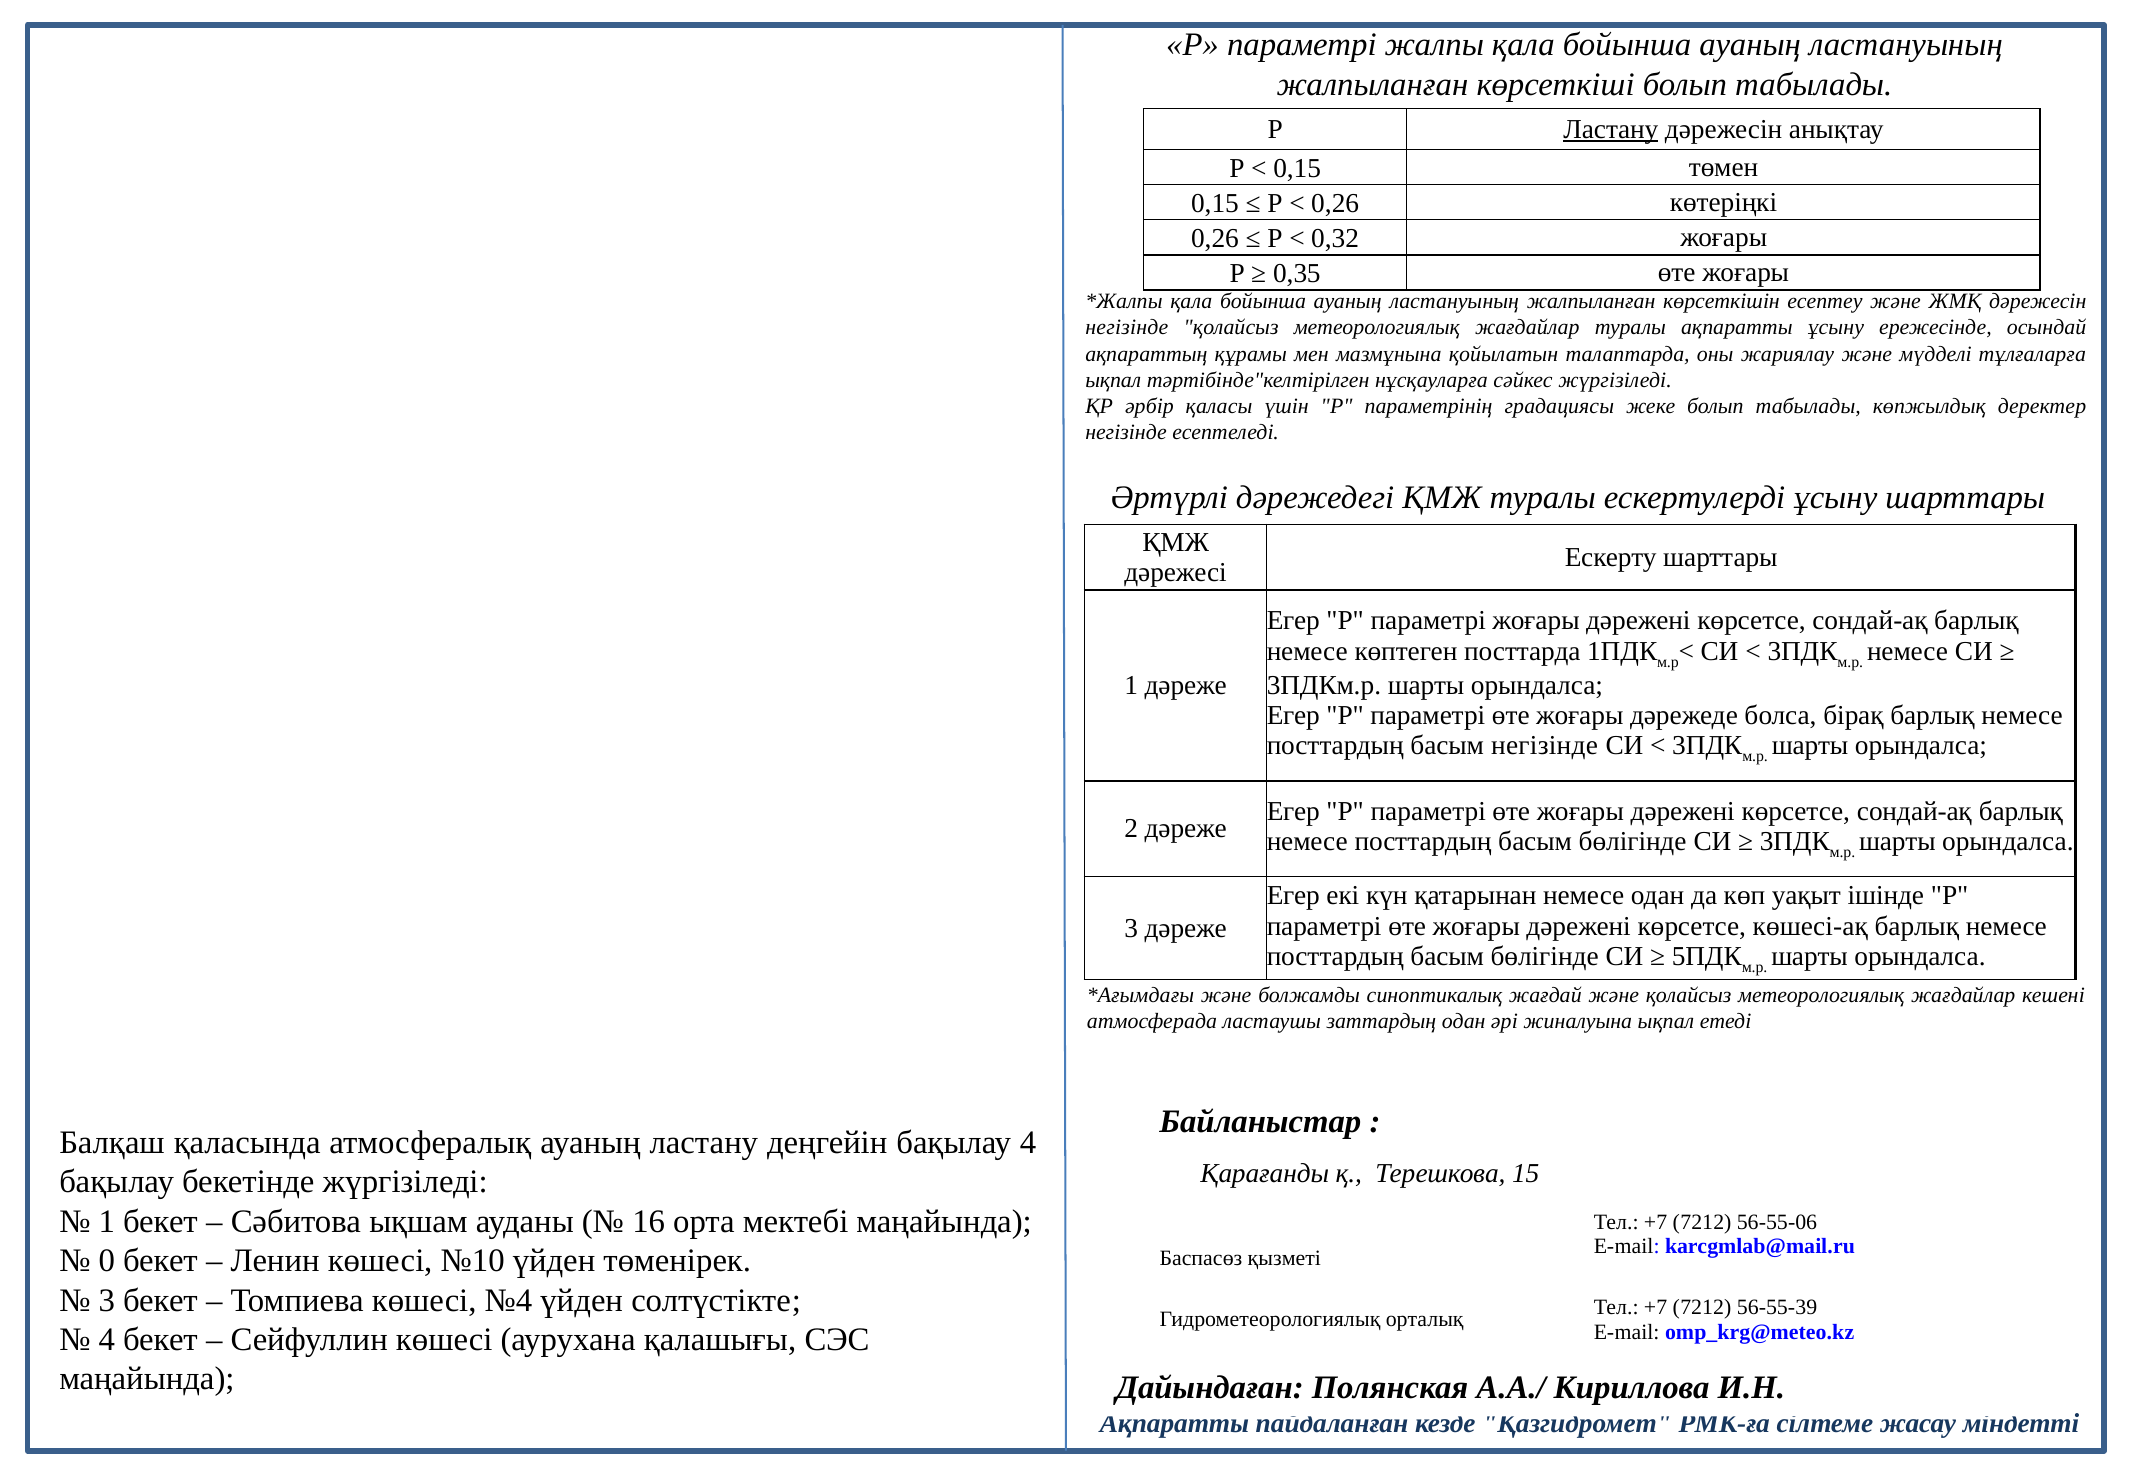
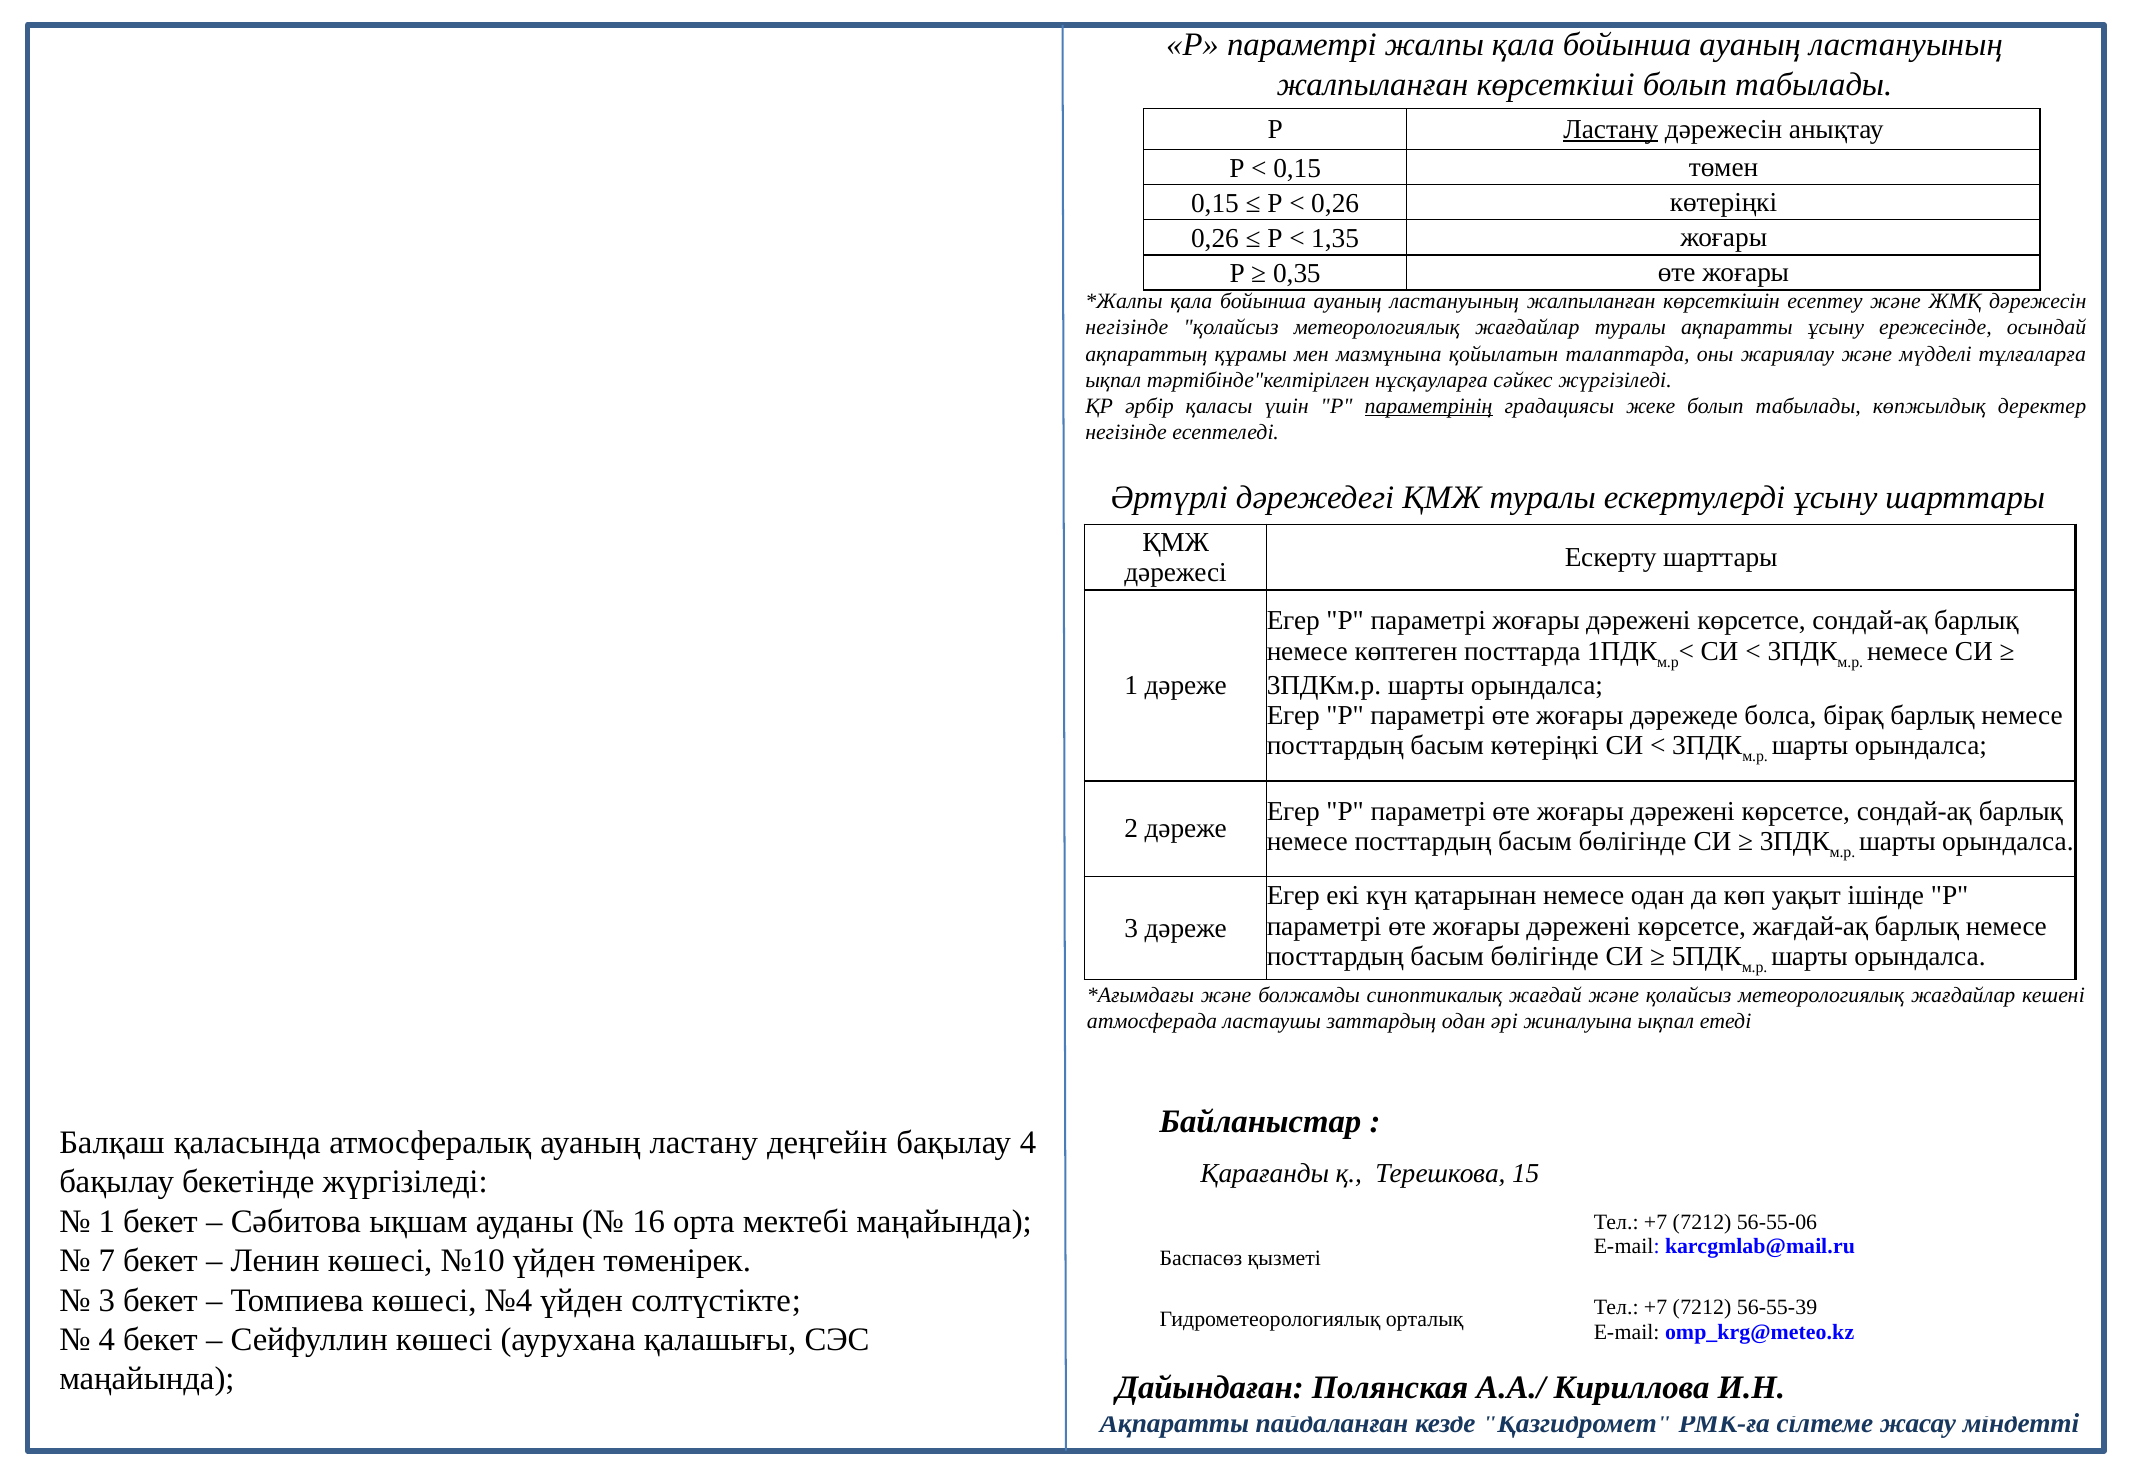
0,32: 0,32 -> 1,35
параметрінің underline: none -> present
басым негізінде: негізінде -> көтеріңкі
көшесі-ақ: көшесі-ақ -> жағдай-ақ
0: 0 -> 7
